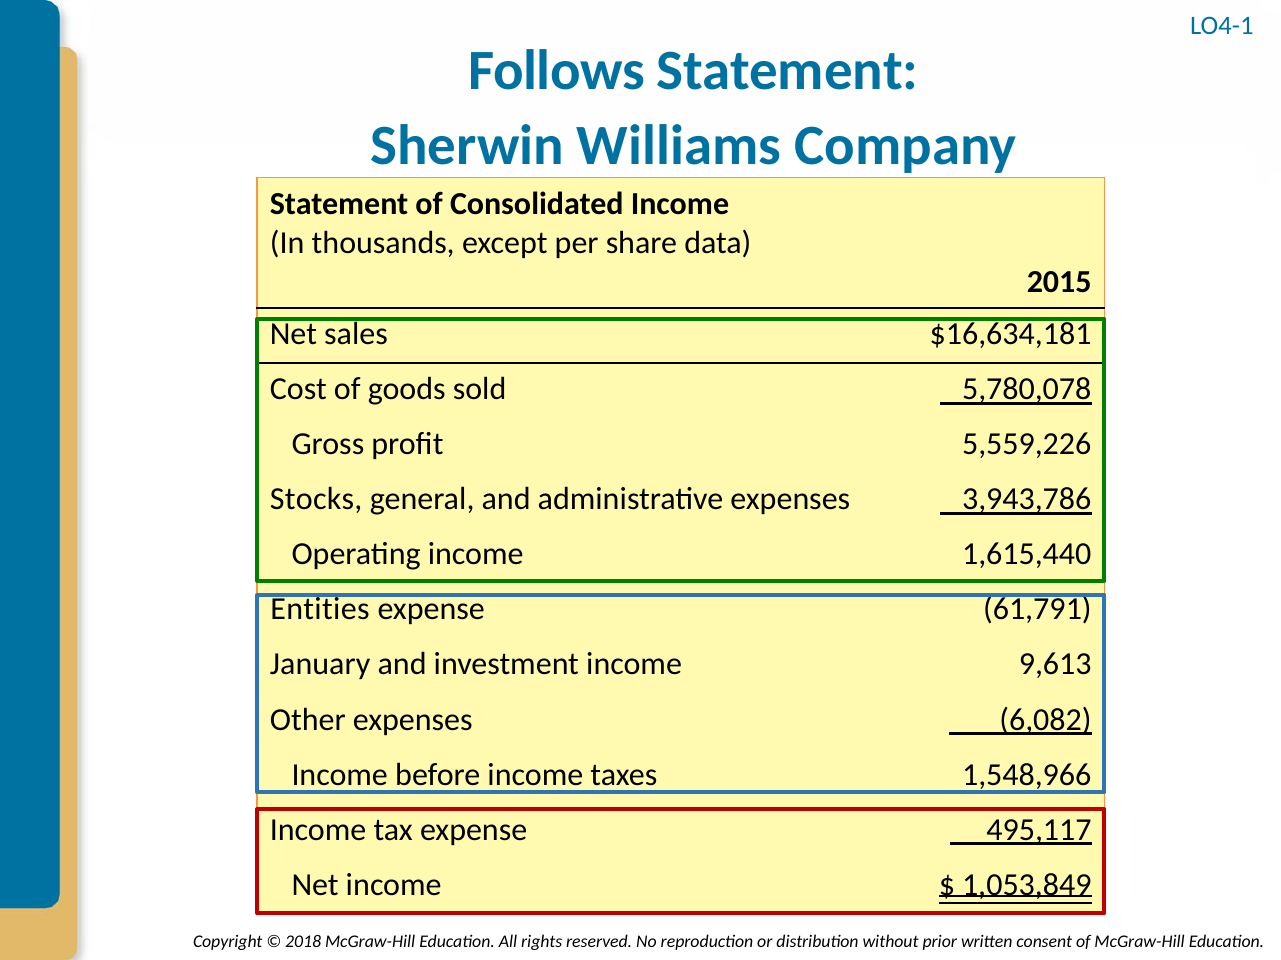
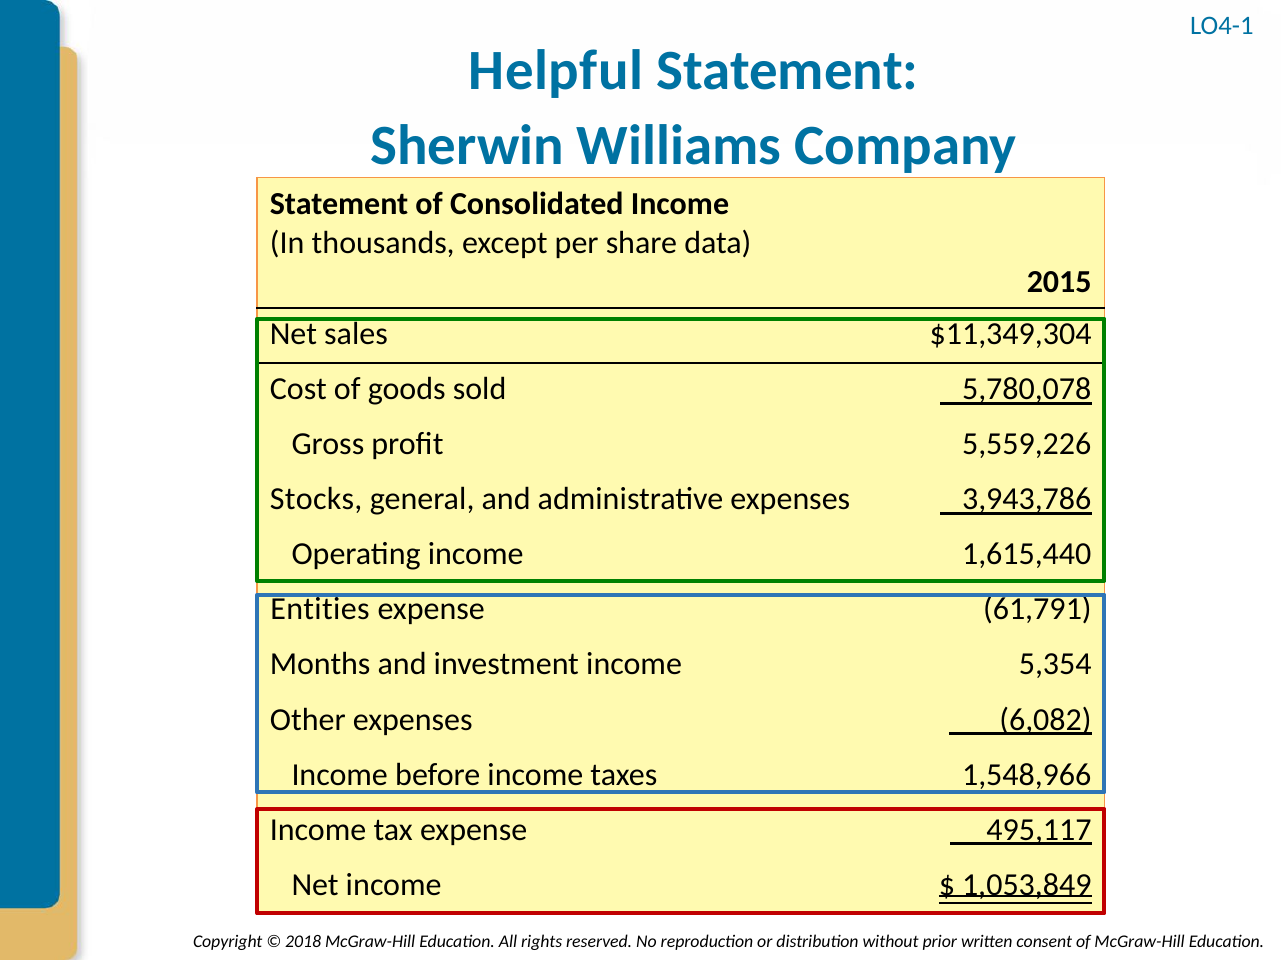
Follows: Follows -> Helpful
$16,634,181: $16,634,181 -> $11,349,304
January: January -> Months
9,613: 9,613 -> 5,354
